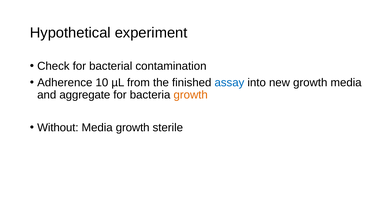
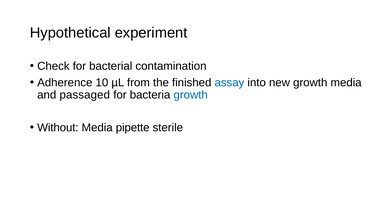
aggregate: aggregate -> passaged
growth at (191, 95) colour: orange -> blue
Media growth: growth -> pipette
